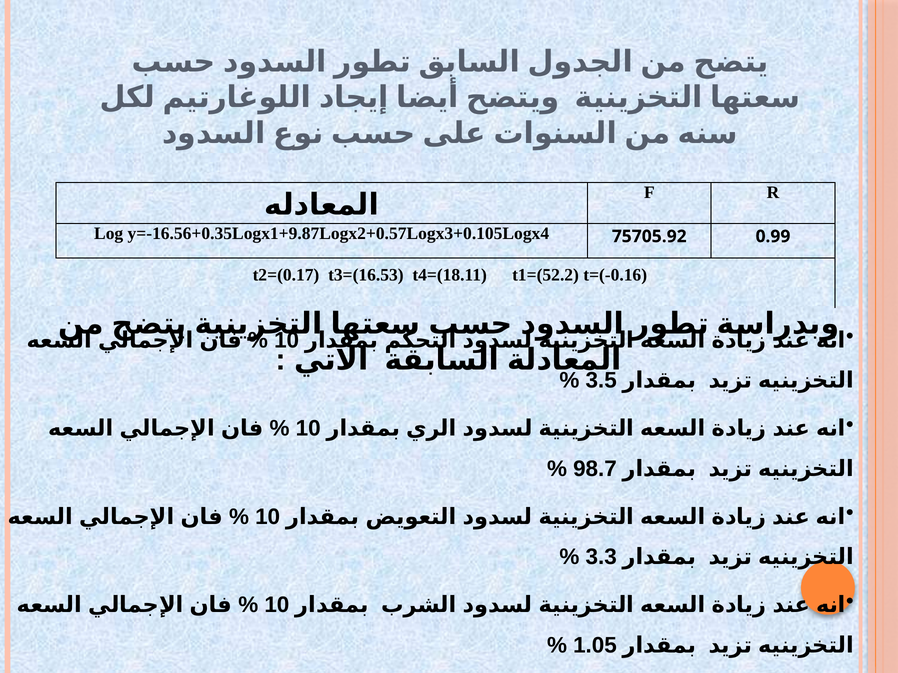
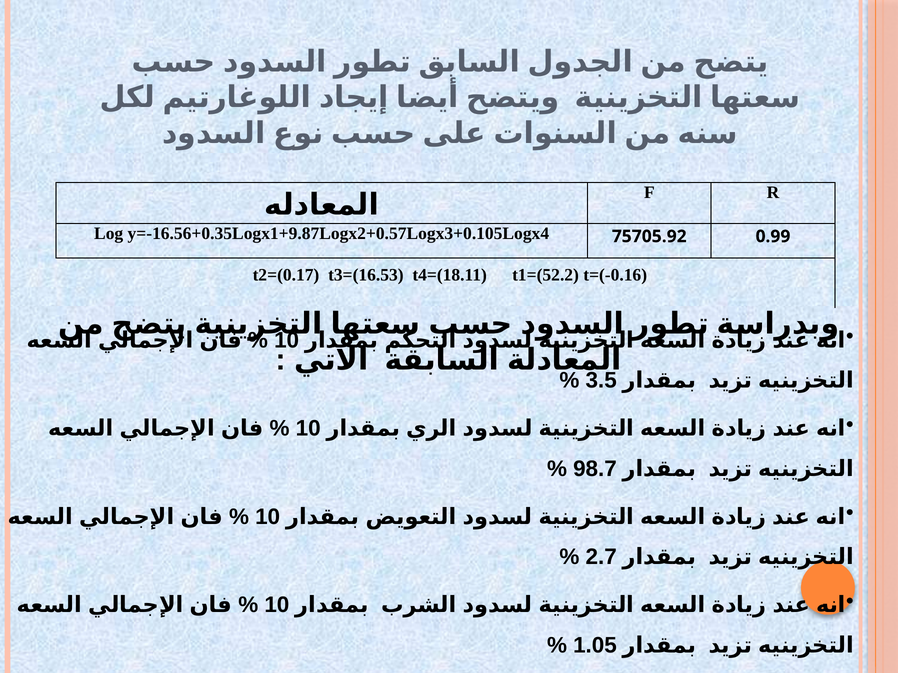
3.3: 3.3 -> 2.7
